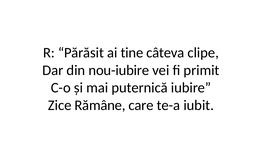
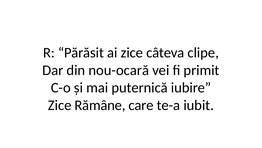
ai tine: tine -> zice
nou-iubire: nou-iubire -> nou-ocară
